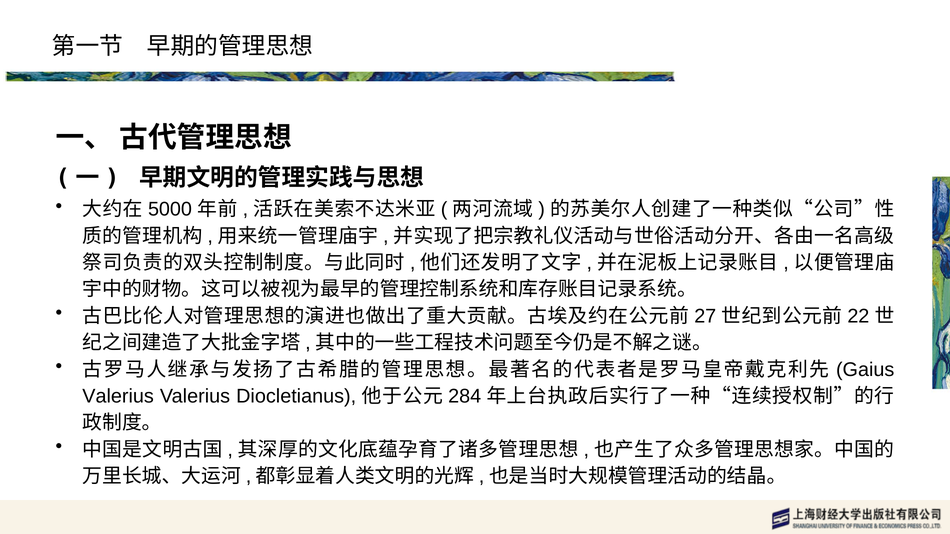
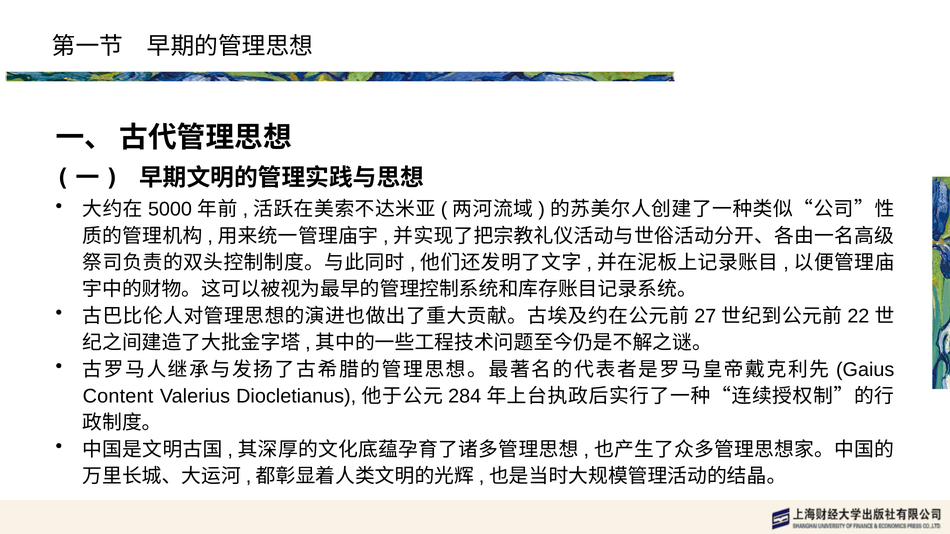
Valerius at (118, 396): Valerius -> Content
